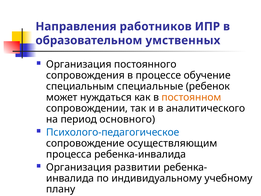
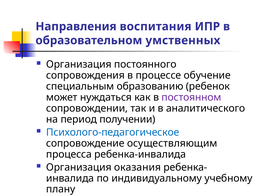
работников: работников -> воспитания
специальные: специальные -> образованию
постоянном colour: orange -> purple
основного: основного -> получении
развитии: развитии -> оказания
